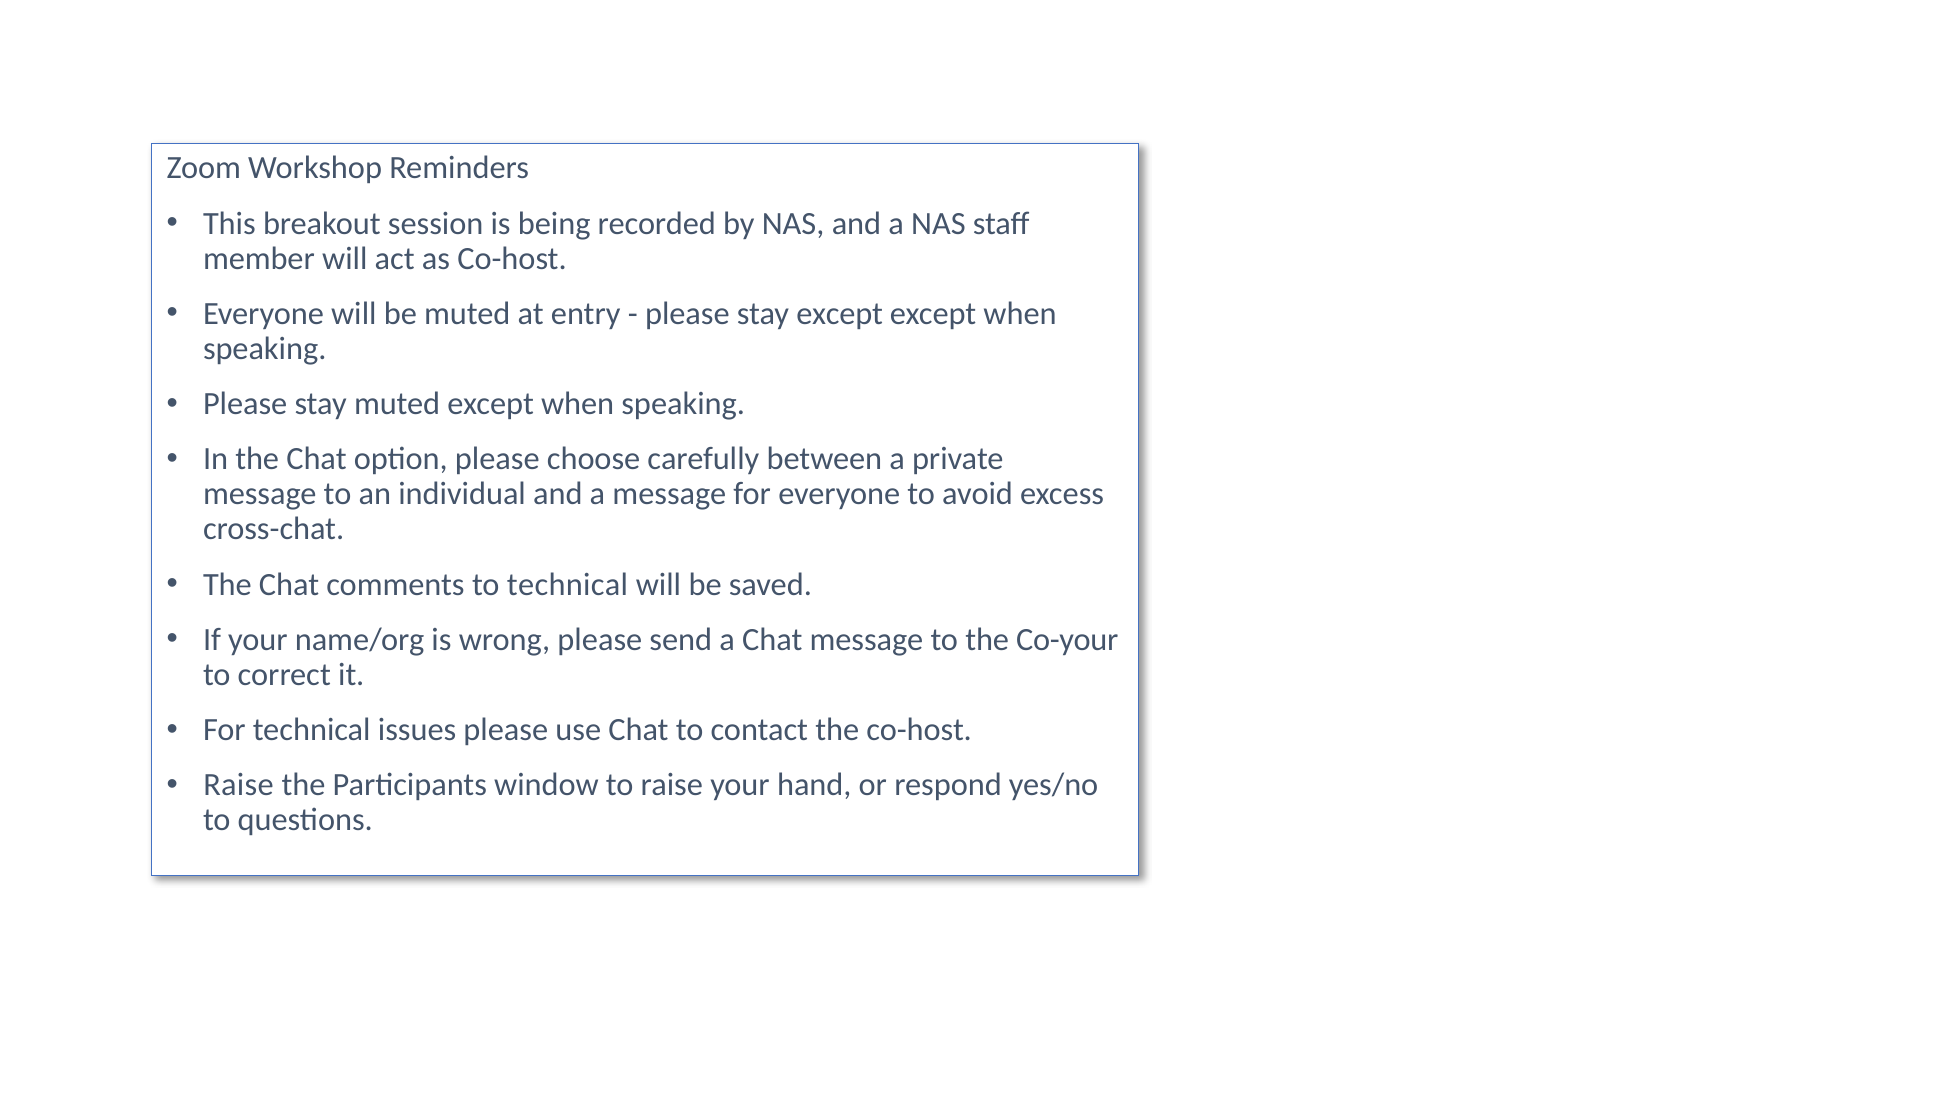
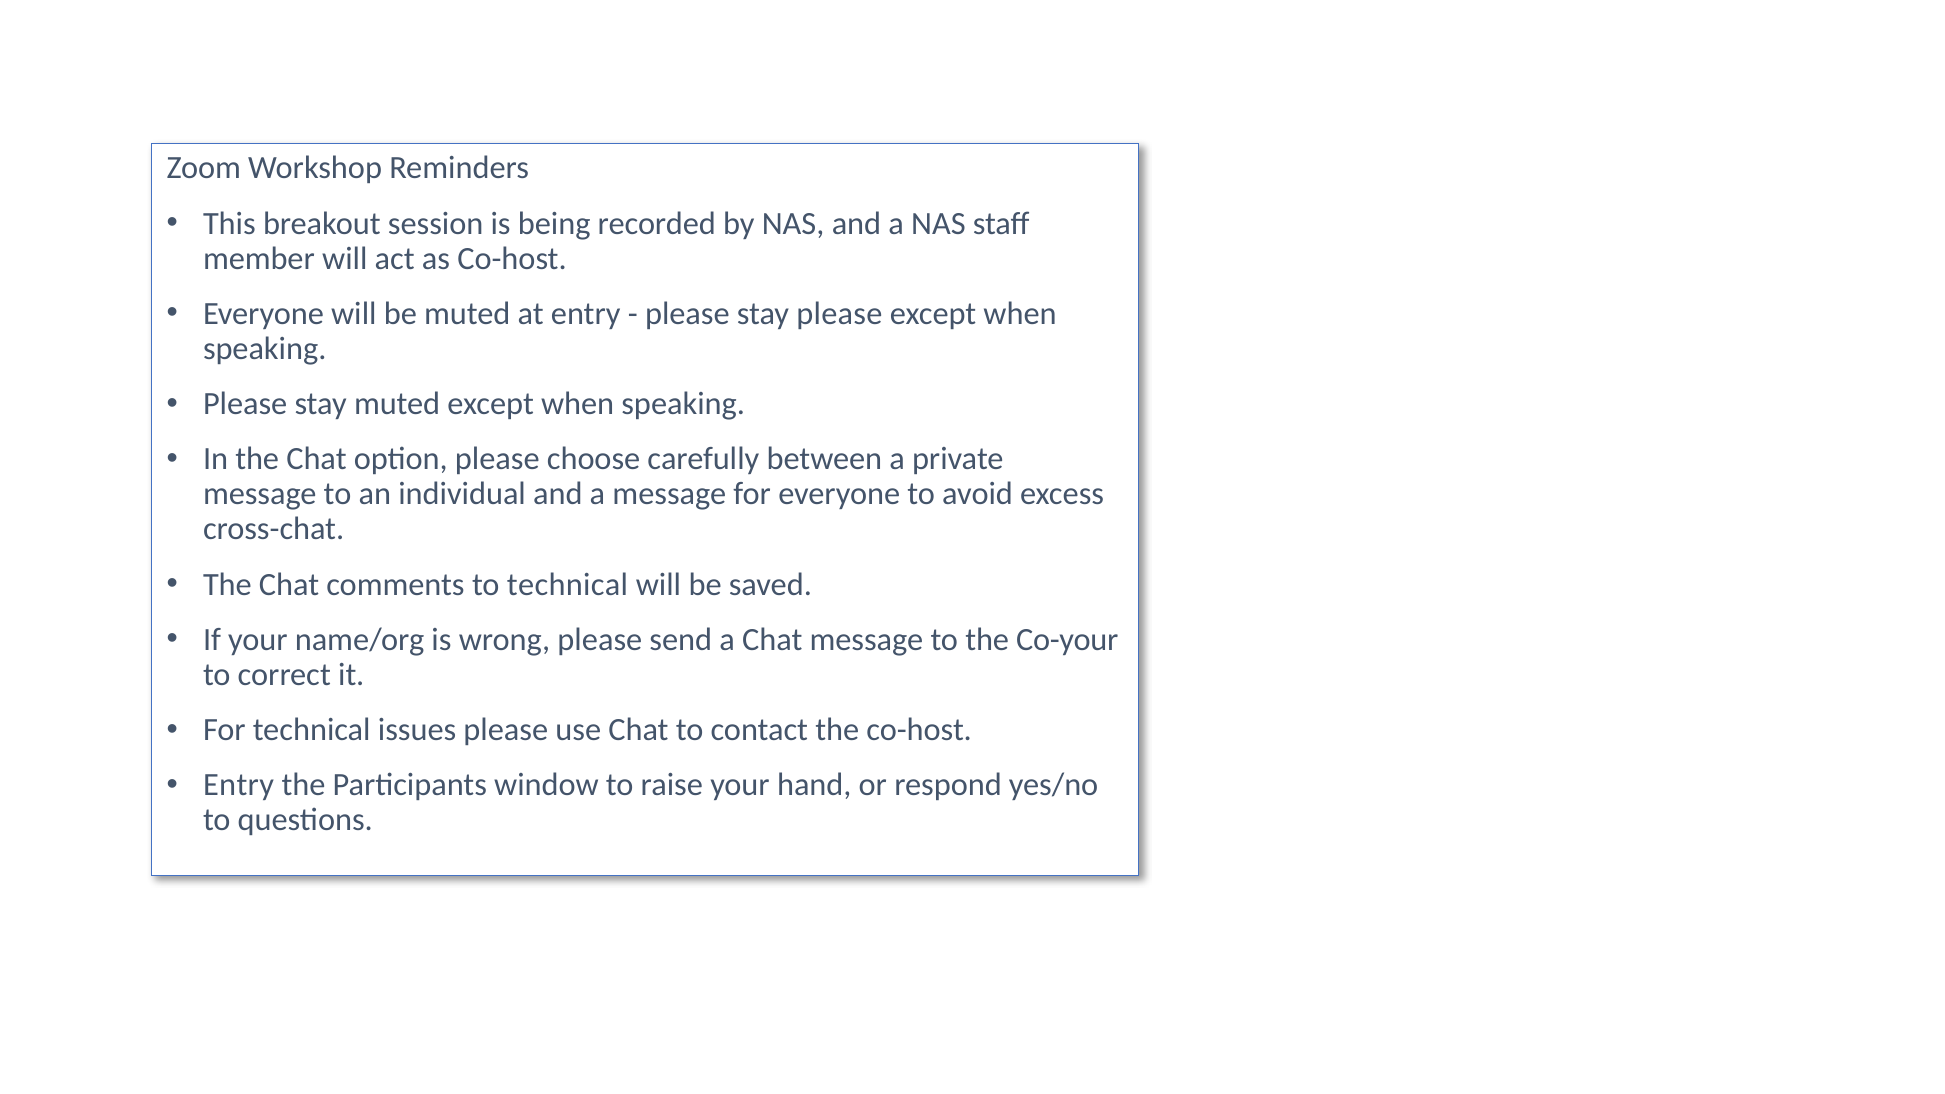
stay except: except -> please
Raise at (239, 785): Raise -> Entry
